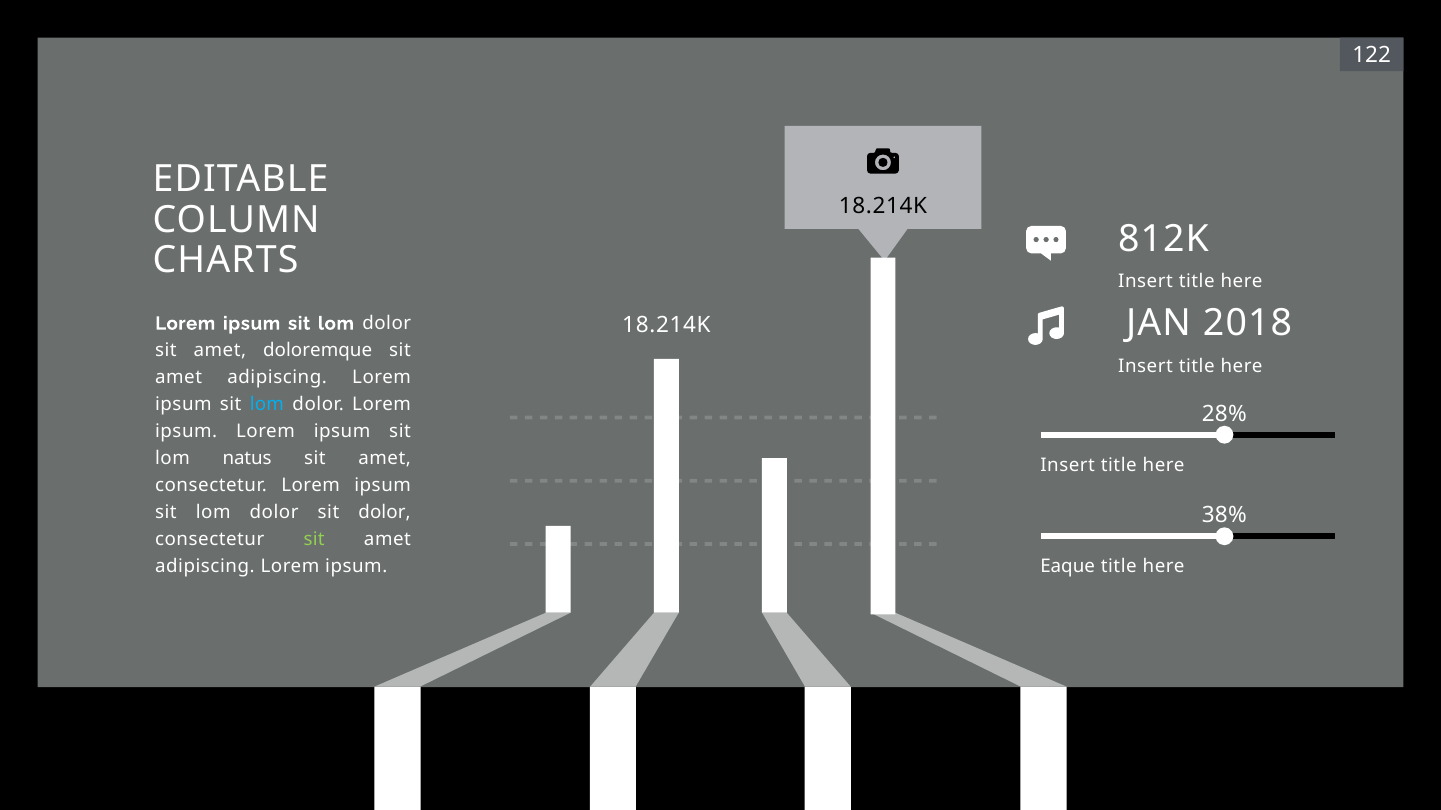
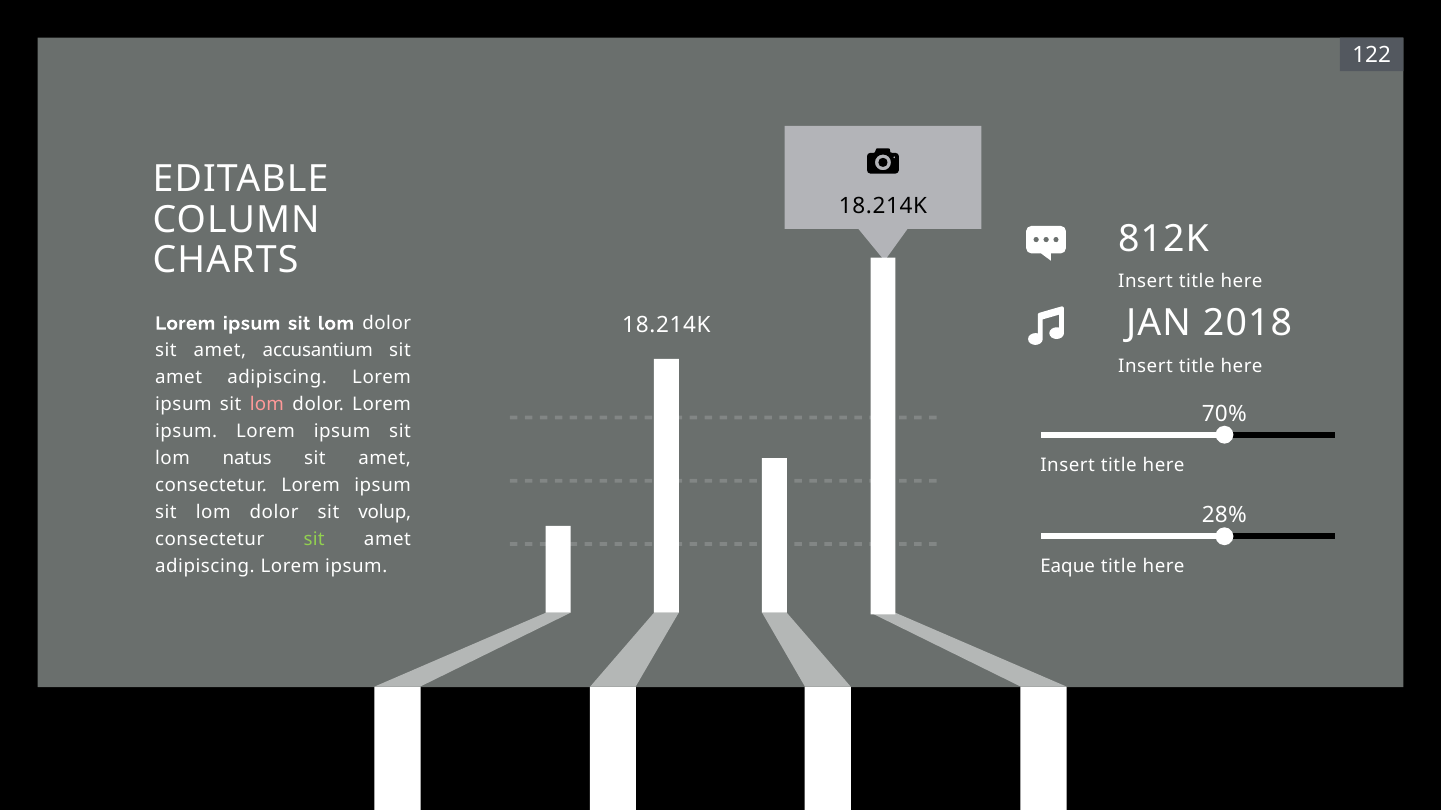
doloremque: doloremque -> accusantium
lom at (267, 405) colour: light blue -> pink
28%: 28% -> 70%
sit dolor: dolor -> volup
38%: 38% -> 28%
